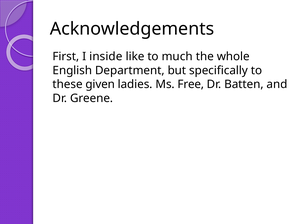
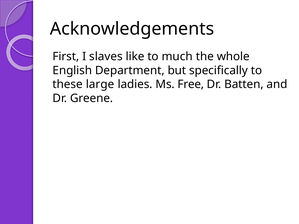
inside: inside -> slaves
given: given -> large
